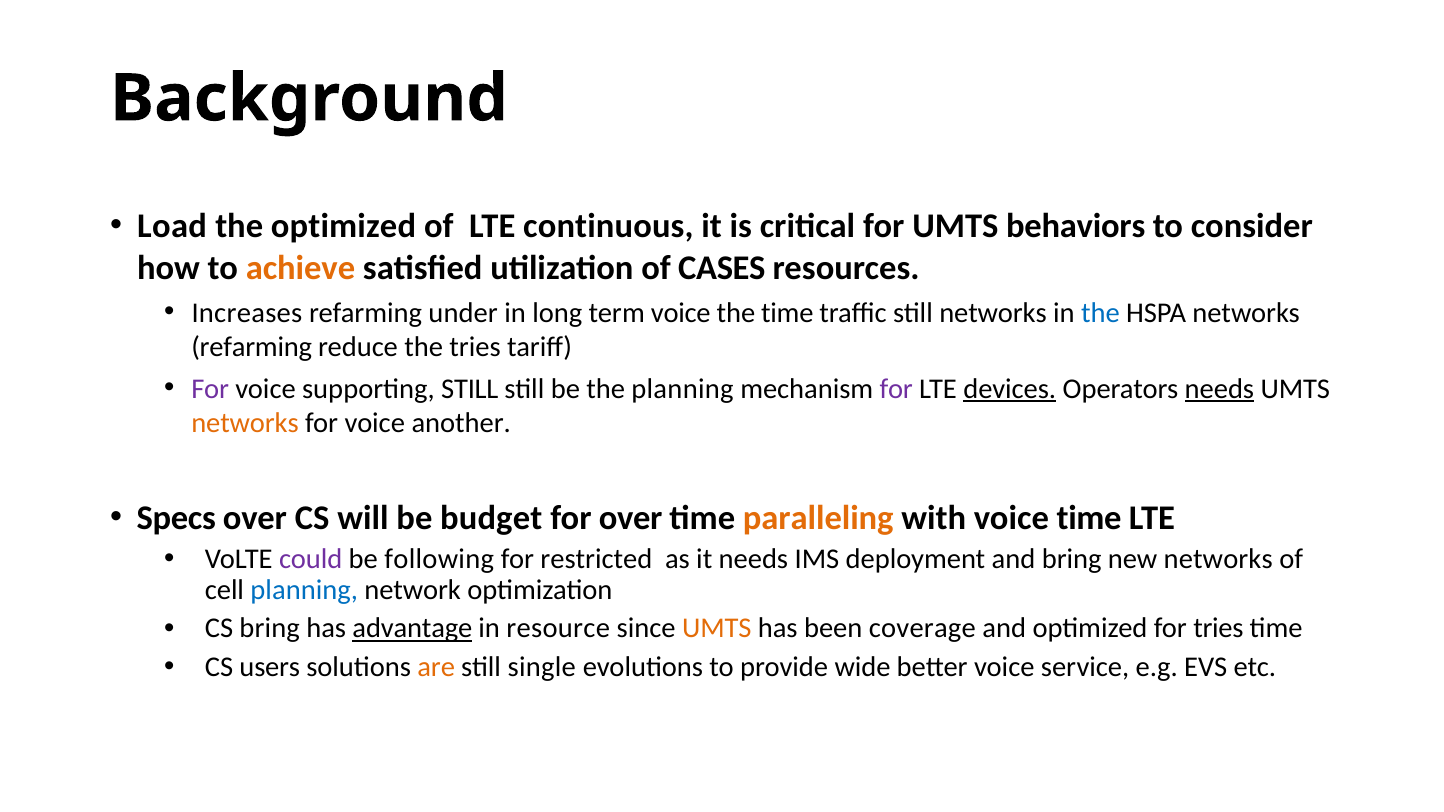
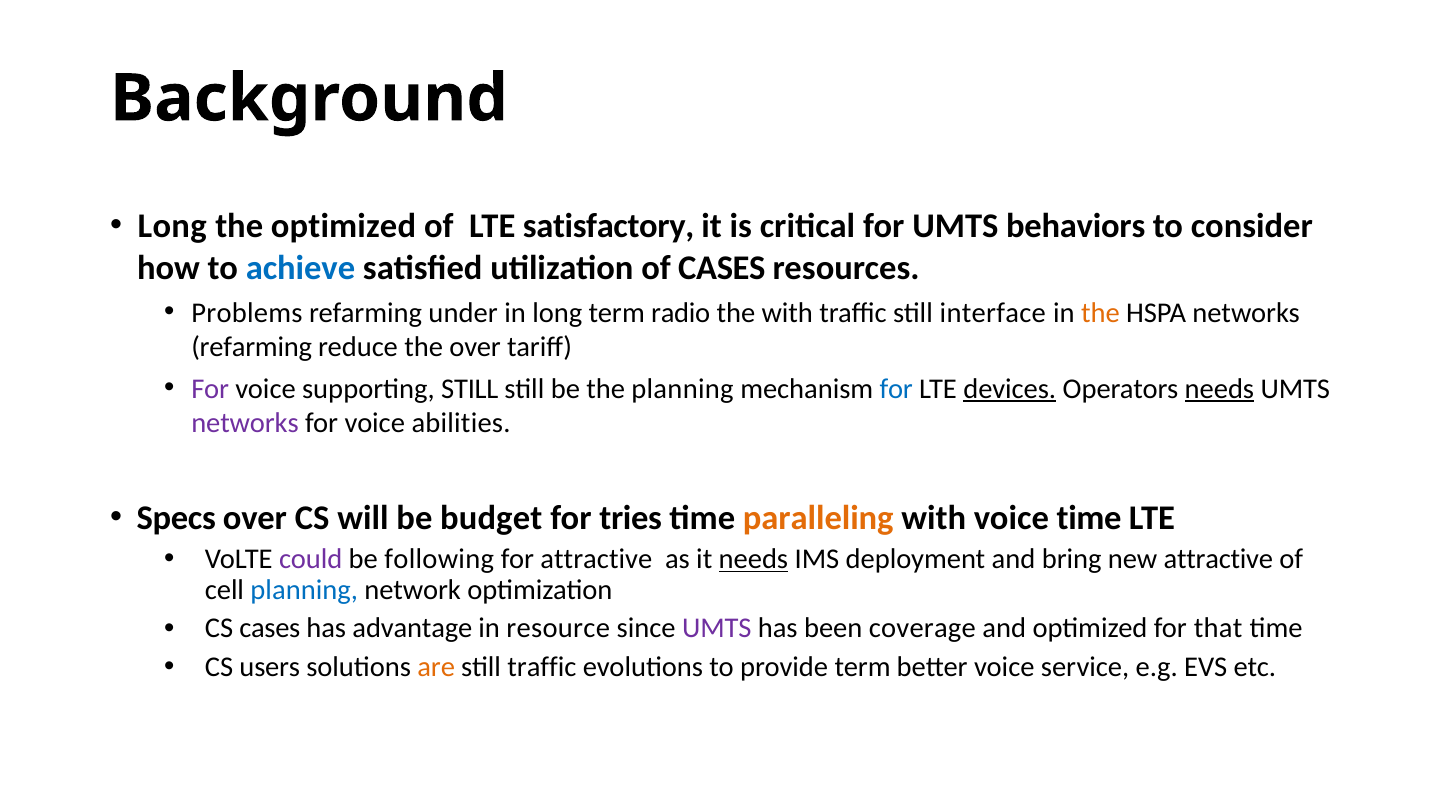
Load at (172, 226): Load -> Long
continuous: continuous -> satisfactory
achieve colour: orange -> blue
Increases: Increases -> Problems
term voice: voice -> radio
the time: time -> with
still networks: networks -> interface
the at (1100, 313) colour: blue -> orange
the tries: tries -> over
for at (896, 389) colour: purple -> blue
networks at (245, 423) colour: orange -> purple
another: another -> abilities
for over: over -> tries
for restricted: restricted -> attractive
needs at (753, 559) underline: none -> present
new networks: networks -> attractive
CS bring: bring -> cases
advantage underline: present -> none
UMTS at (717, 629) colour: orange -> purple
for tries: tries -> that
still single: single -> traffic
provide wide: wide -> term
